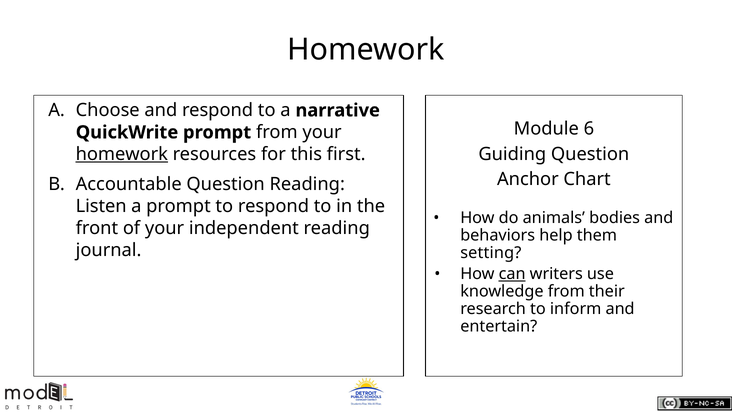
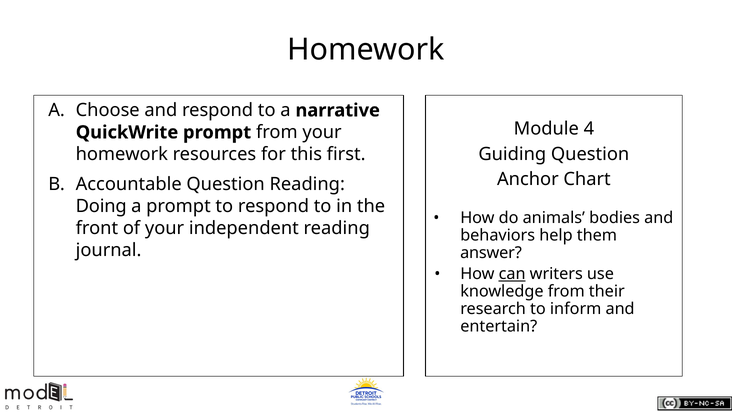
6: 6 -> 4
homework at (122, 154) underline: present -> none
Listen: Listen -> Doing
setting: setting -> answer
